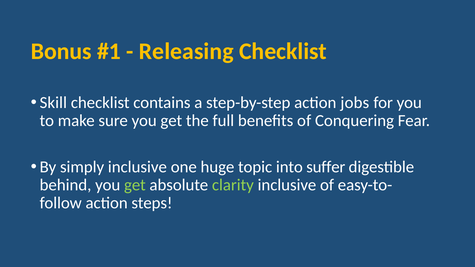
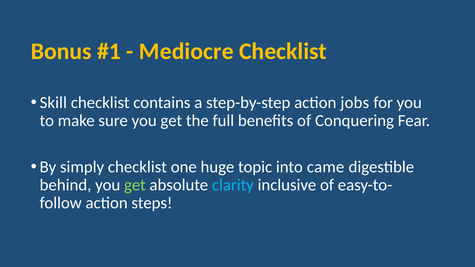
Releasing: Releasing -> Mediocre
simply inclusive: inclusive -> checklist
suffer: suffer -> came
clarity colour: light green -> light blue
